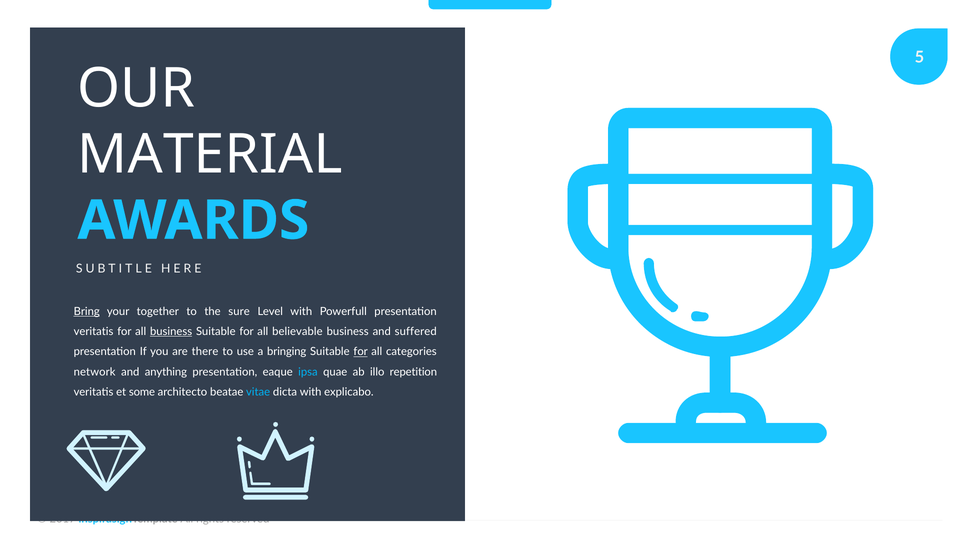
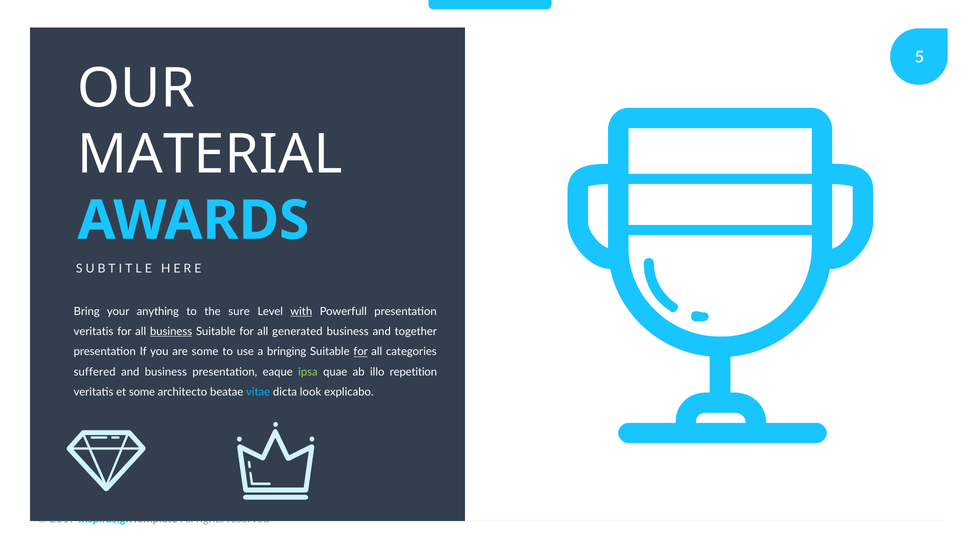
Bring underline: present -> none
together: together -> anything
with at (301, 311) underline: none -> present
believable: believable -> generated
suffered: suffered -> together
are there: there -> some
network: network -> suffered
and anything: anything -> business
ipsa colour: light blue -> light green
dicta with: with -> look
